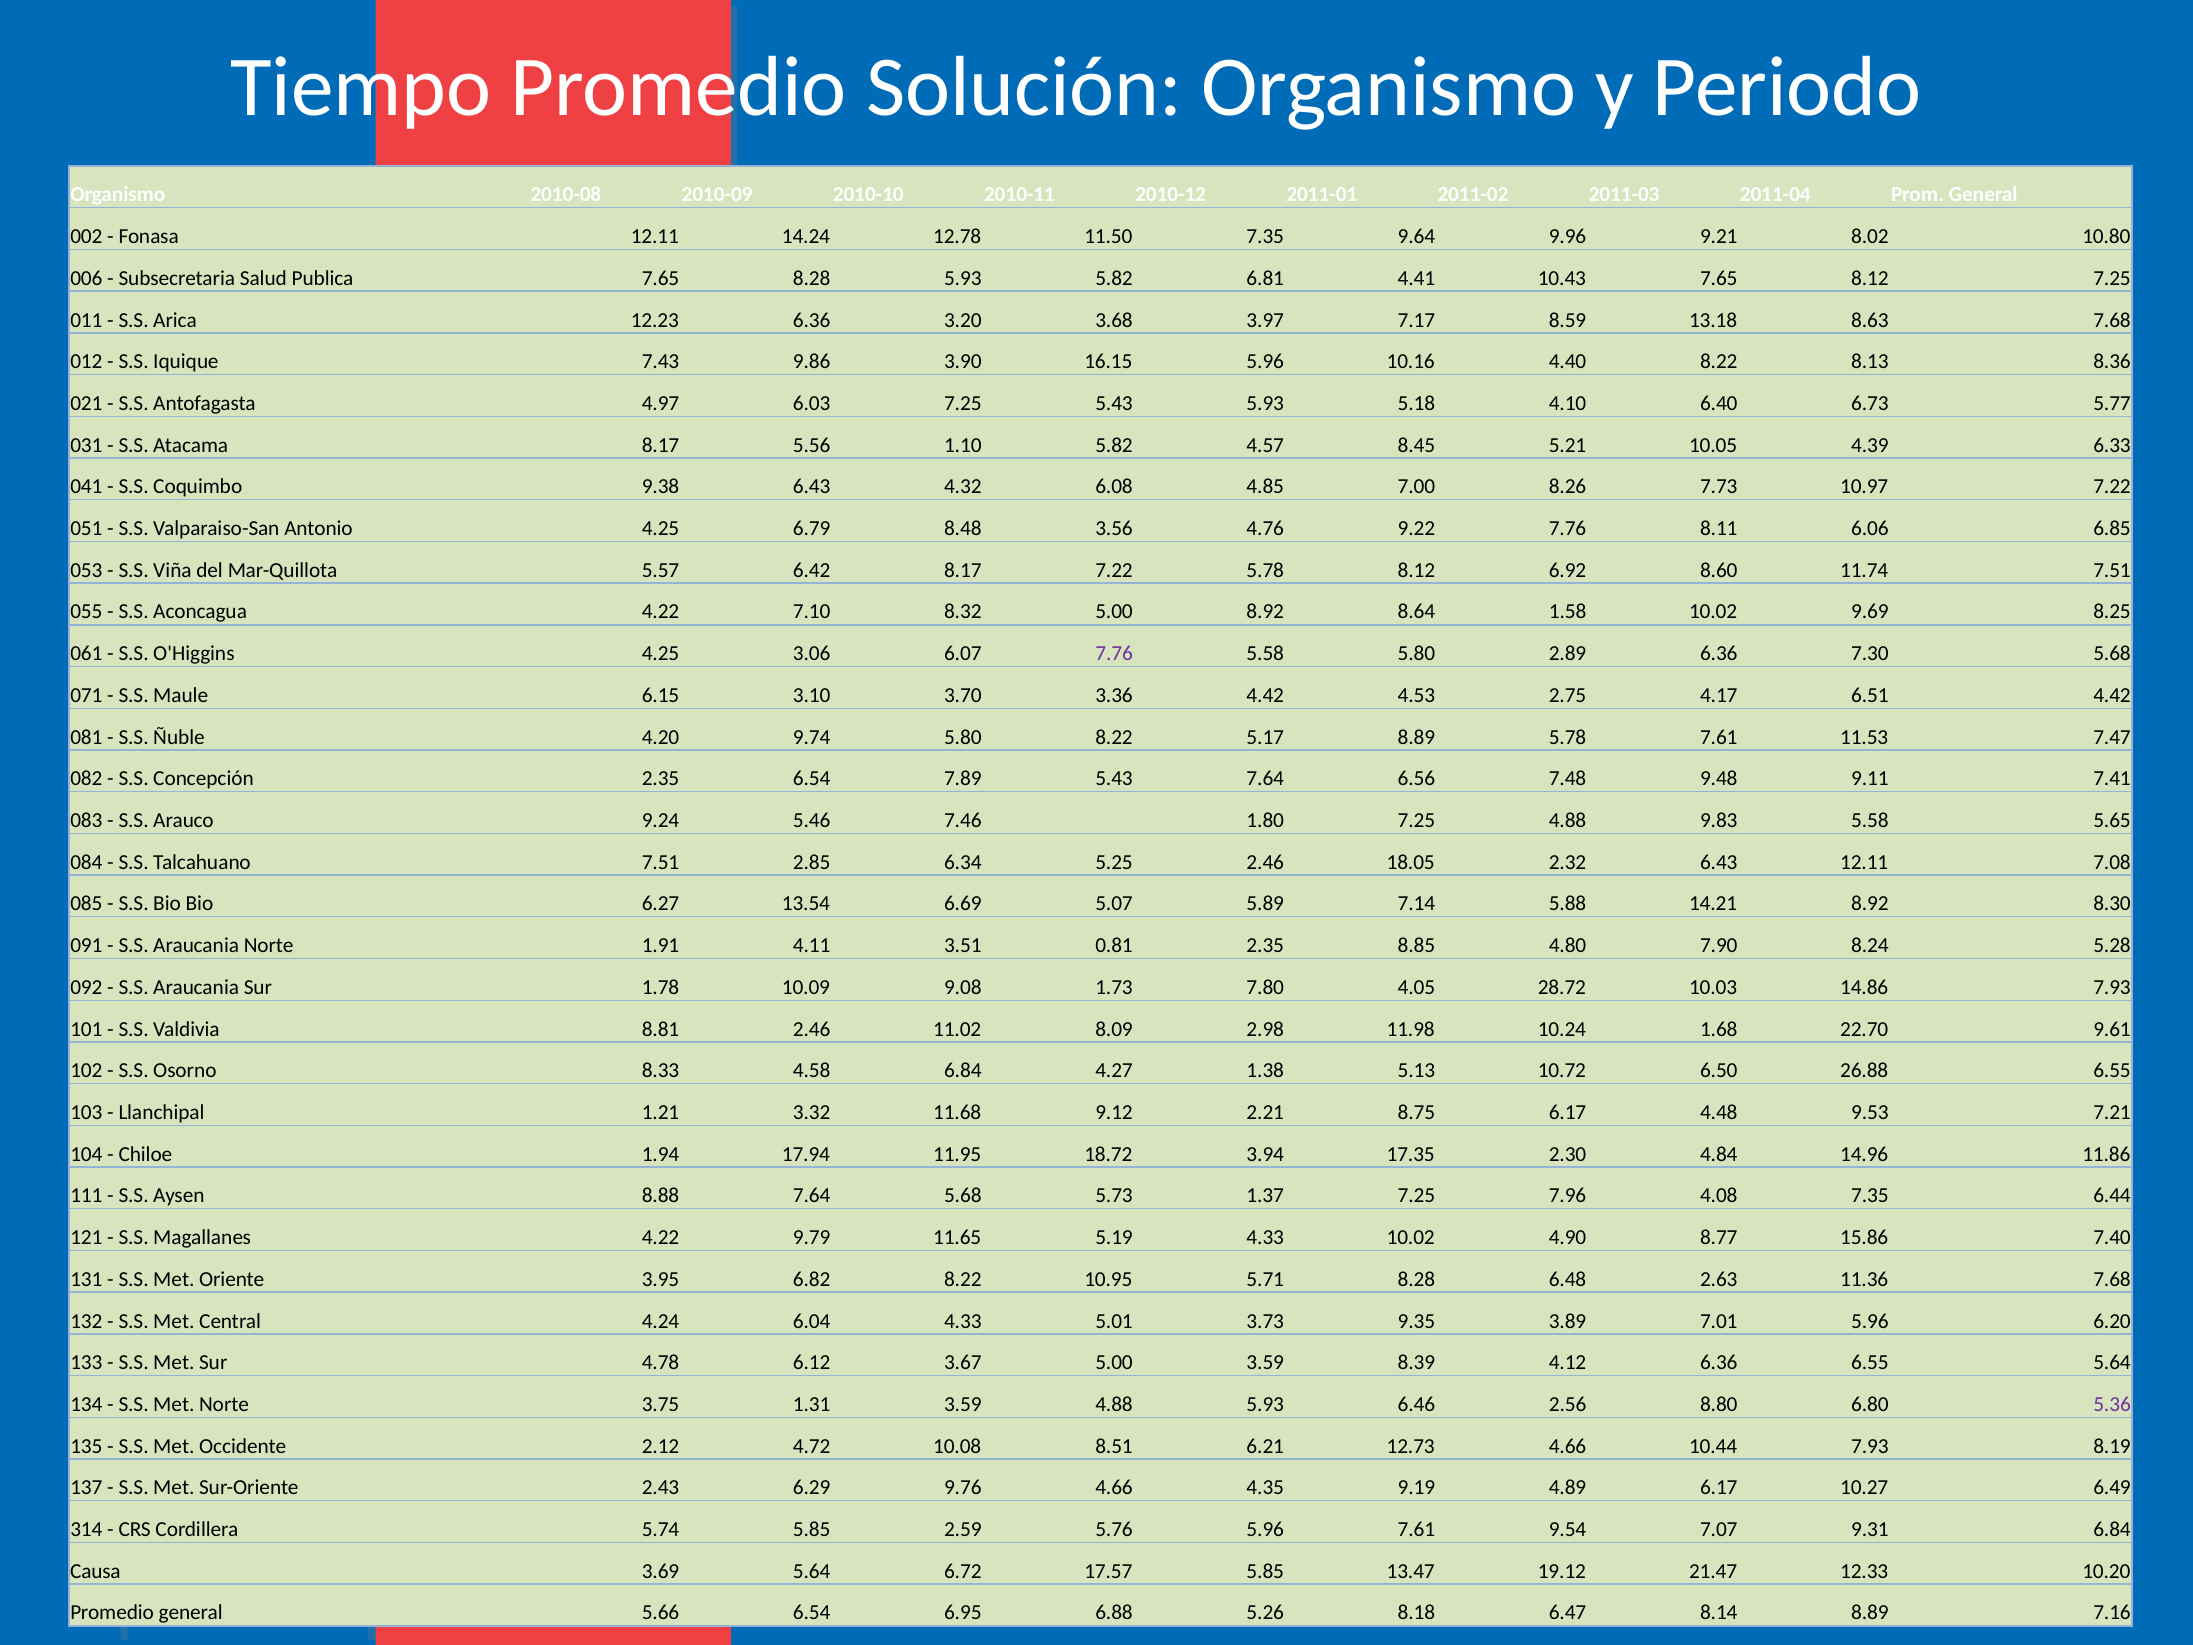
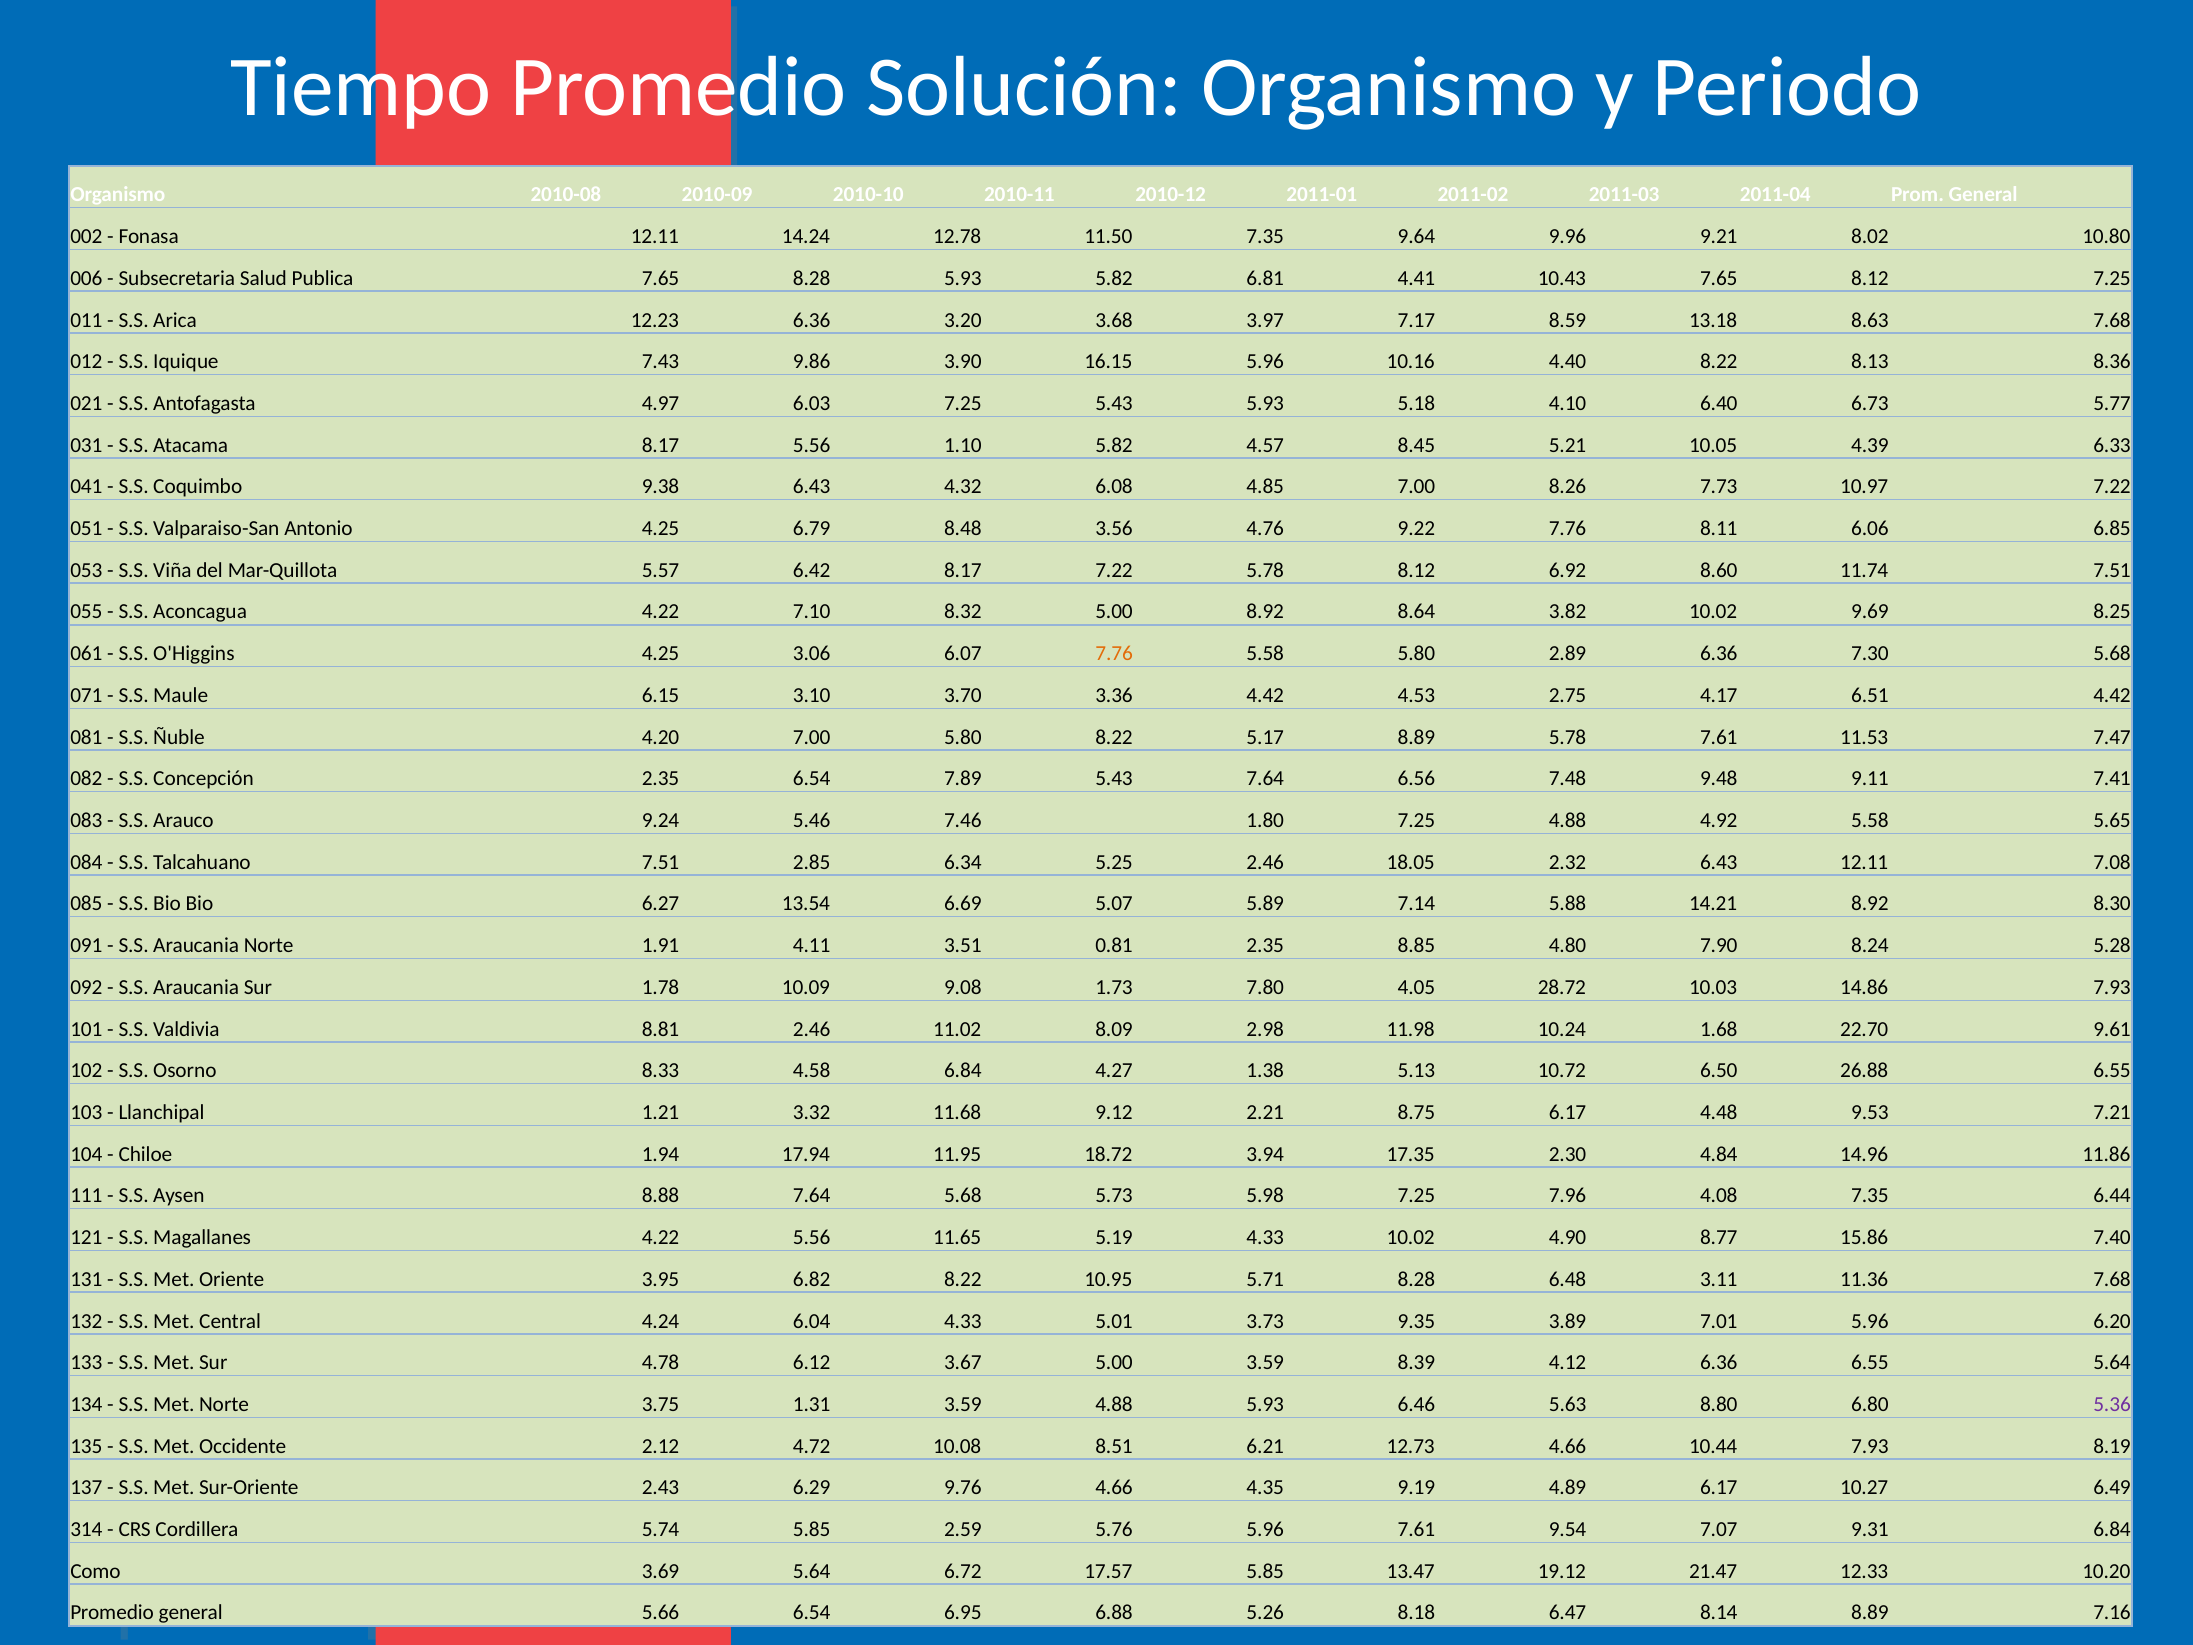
1.58: 1.58 -> 3.82
7.76 at (1114, 654) colour: purple -> orange
4.20 9.74: 9.74 -> 7.00
9.83: 9.83 -> 4.92
1.37: 1.37 -> 5.98
4.22 9.79: 9.79 -> 5.56
2.63: 2.63 -> 3.11
2.56: 2.56 -> 5.63
Causa: Causa -> Como
